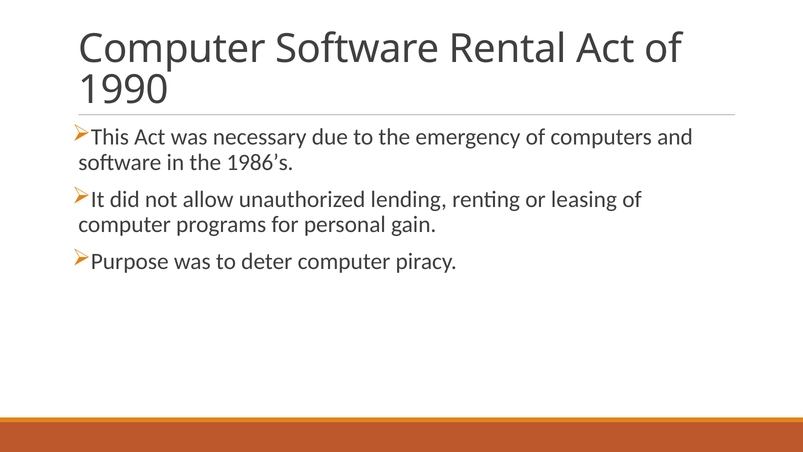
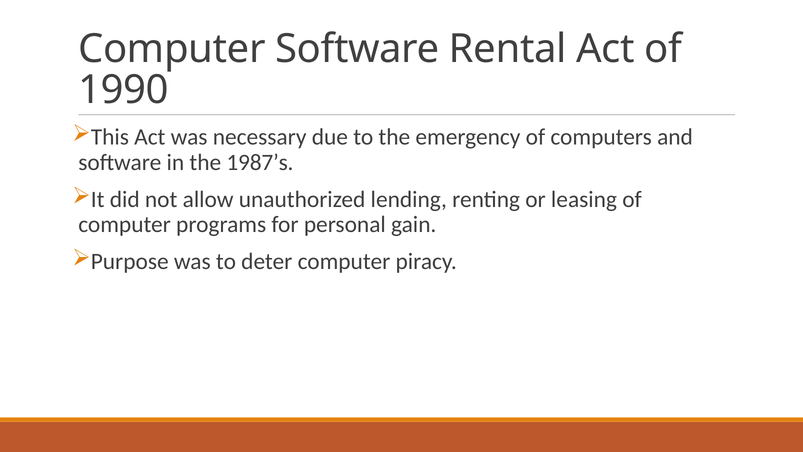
1986’s: 1986’s -> 1987’s
